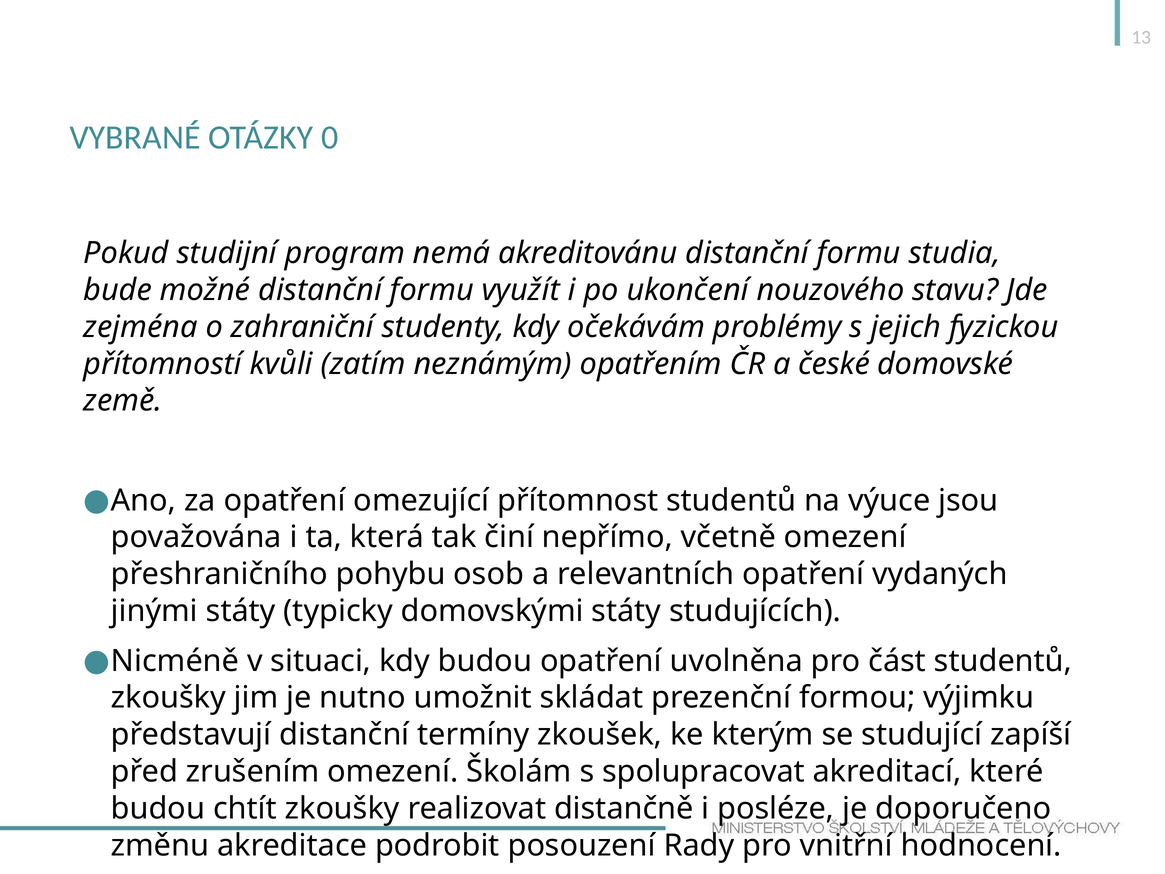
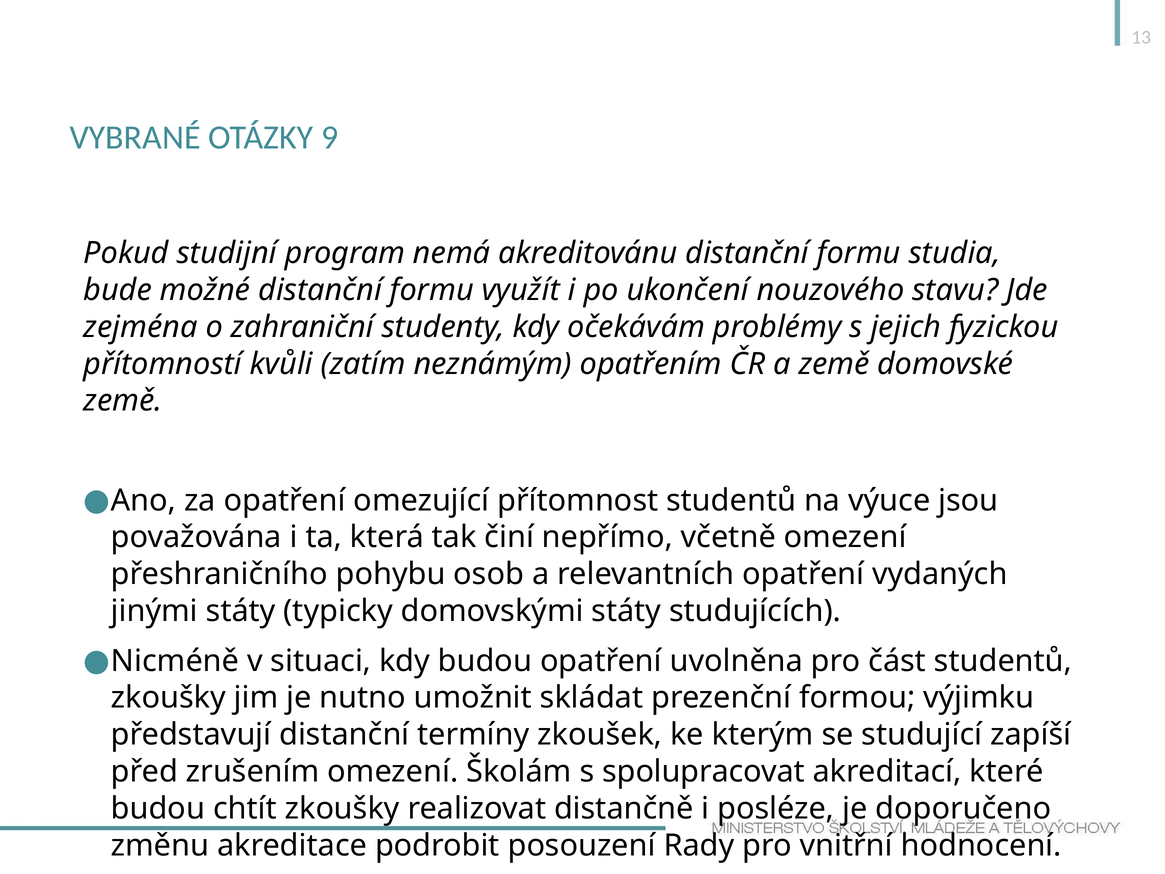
0: 0 -> 9
a české: české -> země
